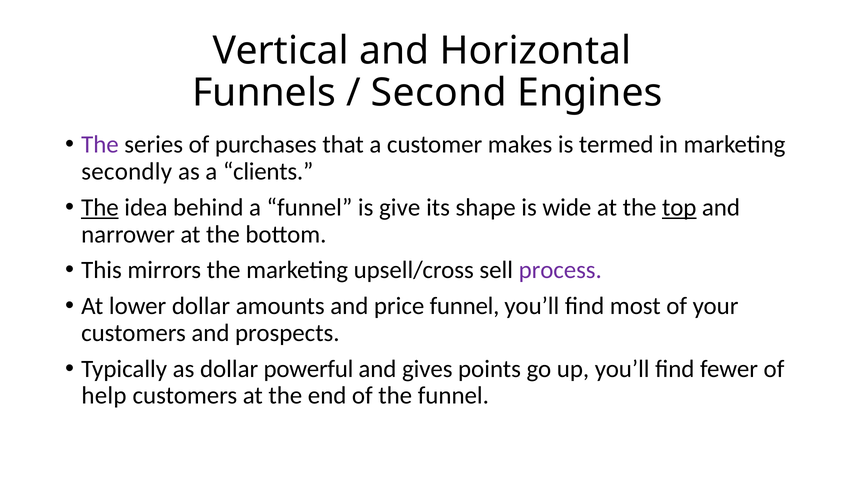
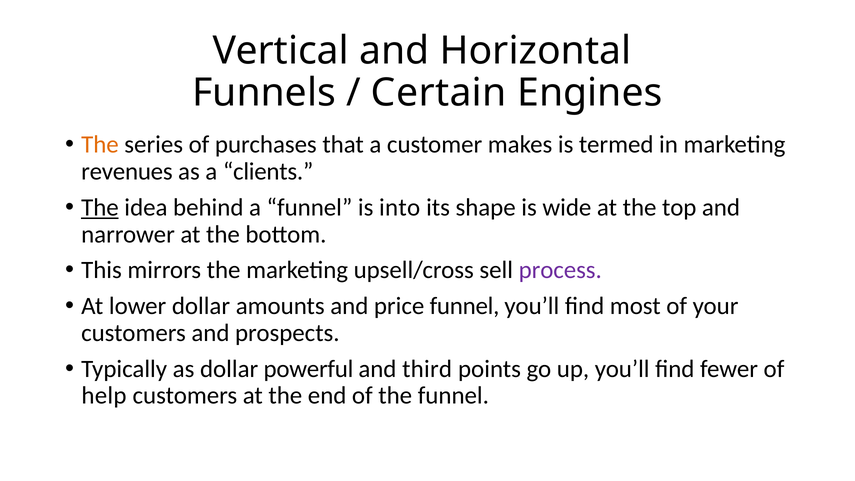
Second: Second -> Certain
The at (100, 145) colour: purple -> orange
secondly: secondly -> revenues
give: give -> into
top underline: present -> none
gives: gives -> third
